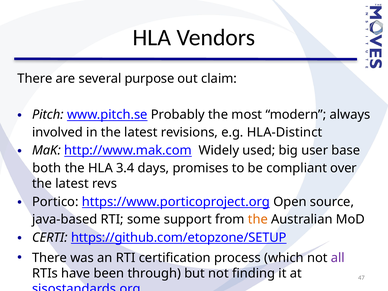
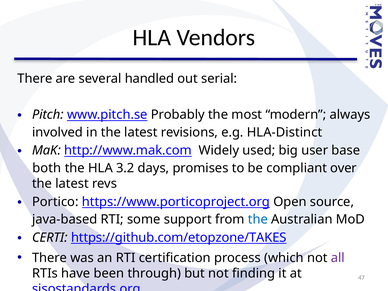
purpose: purpose -> handled
claim: claim -> serial
3.4: 3.4 -> 3.2
the at (258, 219) colour: orange -> blue
https://github.com/etopzone/SETUP: https://github.com/etopzone/SETUP -> https://github.com/etopzone/TAKES
